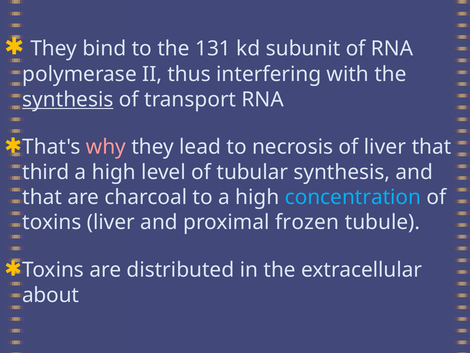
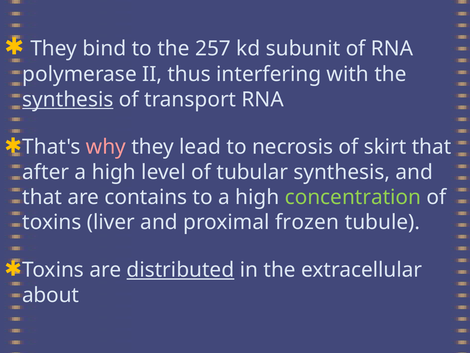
131: 131 -> 257
of liver: liver -> skirt
third: third -> after
charcoal: charcoal -> contains
concentration colour: light blue -> light green
distributed underline: none -> present
